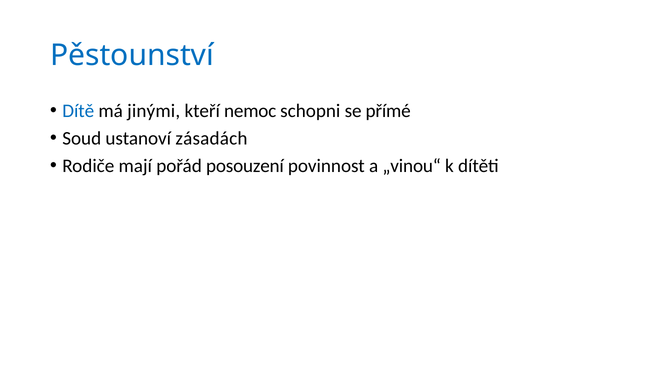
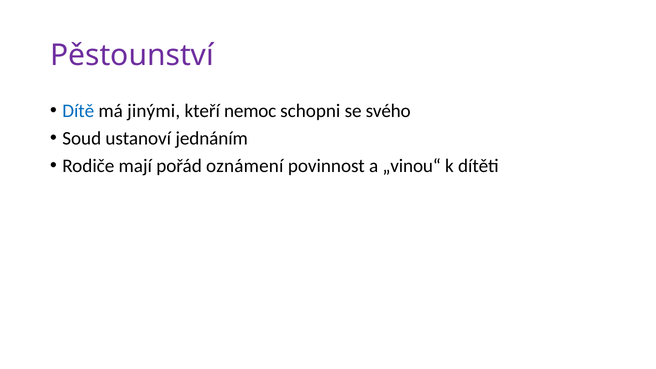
Pěstounství colour: blue -> purple
přímé: přímé -> svého
zásadách: zásadách -> jednáním
posouzení: posouzení -> oznámení
